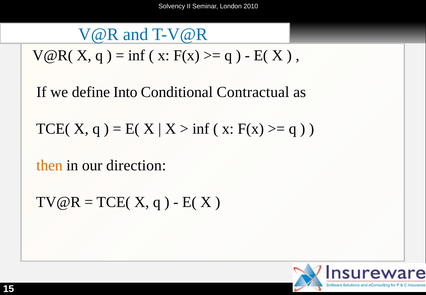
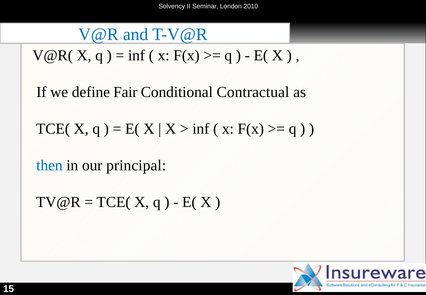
Into: Into -> Fair
then colour: orange -> blue
direction: direction -> principal
